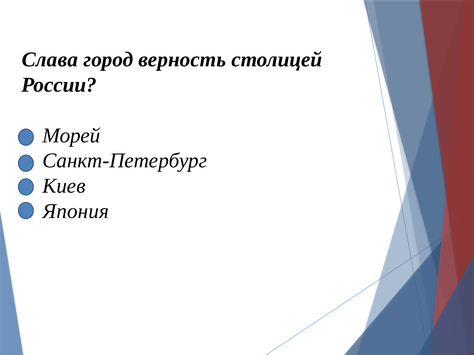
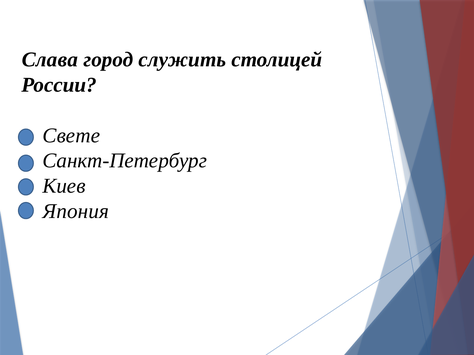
верность: верность -> служить
Морей: Морей -> Свете
